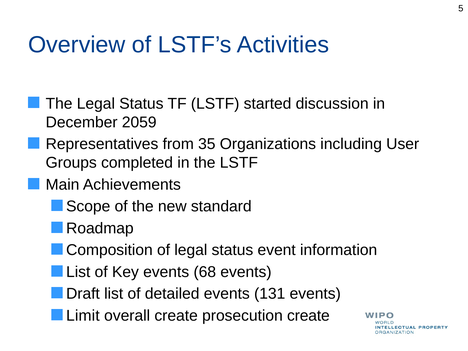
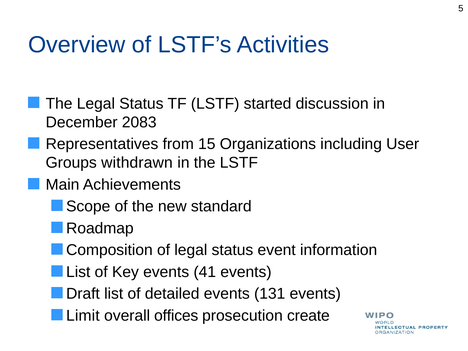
2059: 2059 -> 2083
35: 35 -> 15
completed: completed -> withdrawn
68: 68 -> 41
overall create: create -> offices
